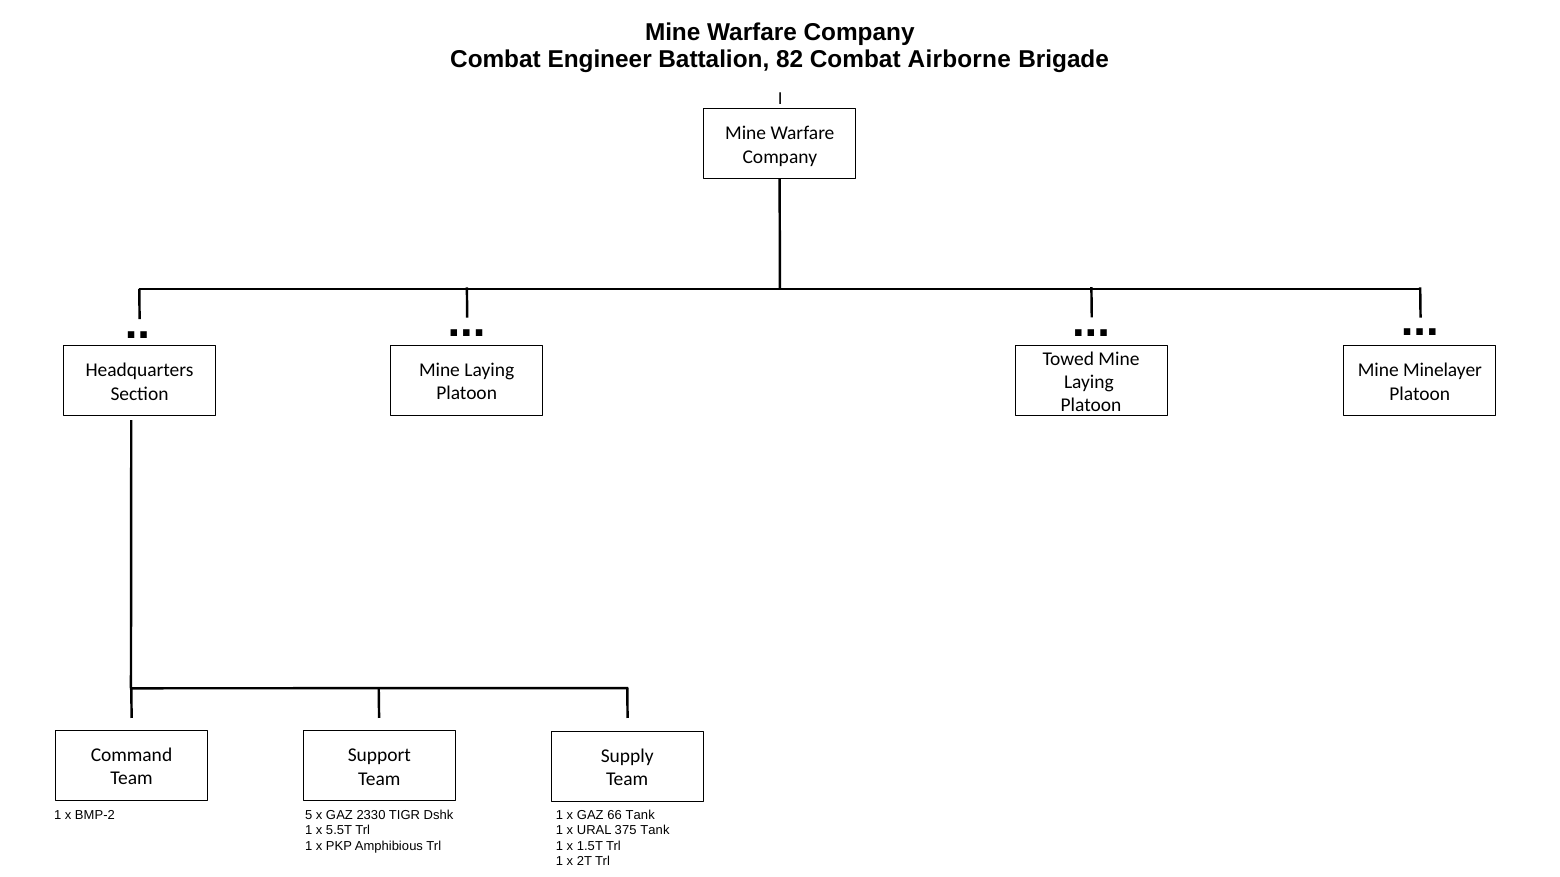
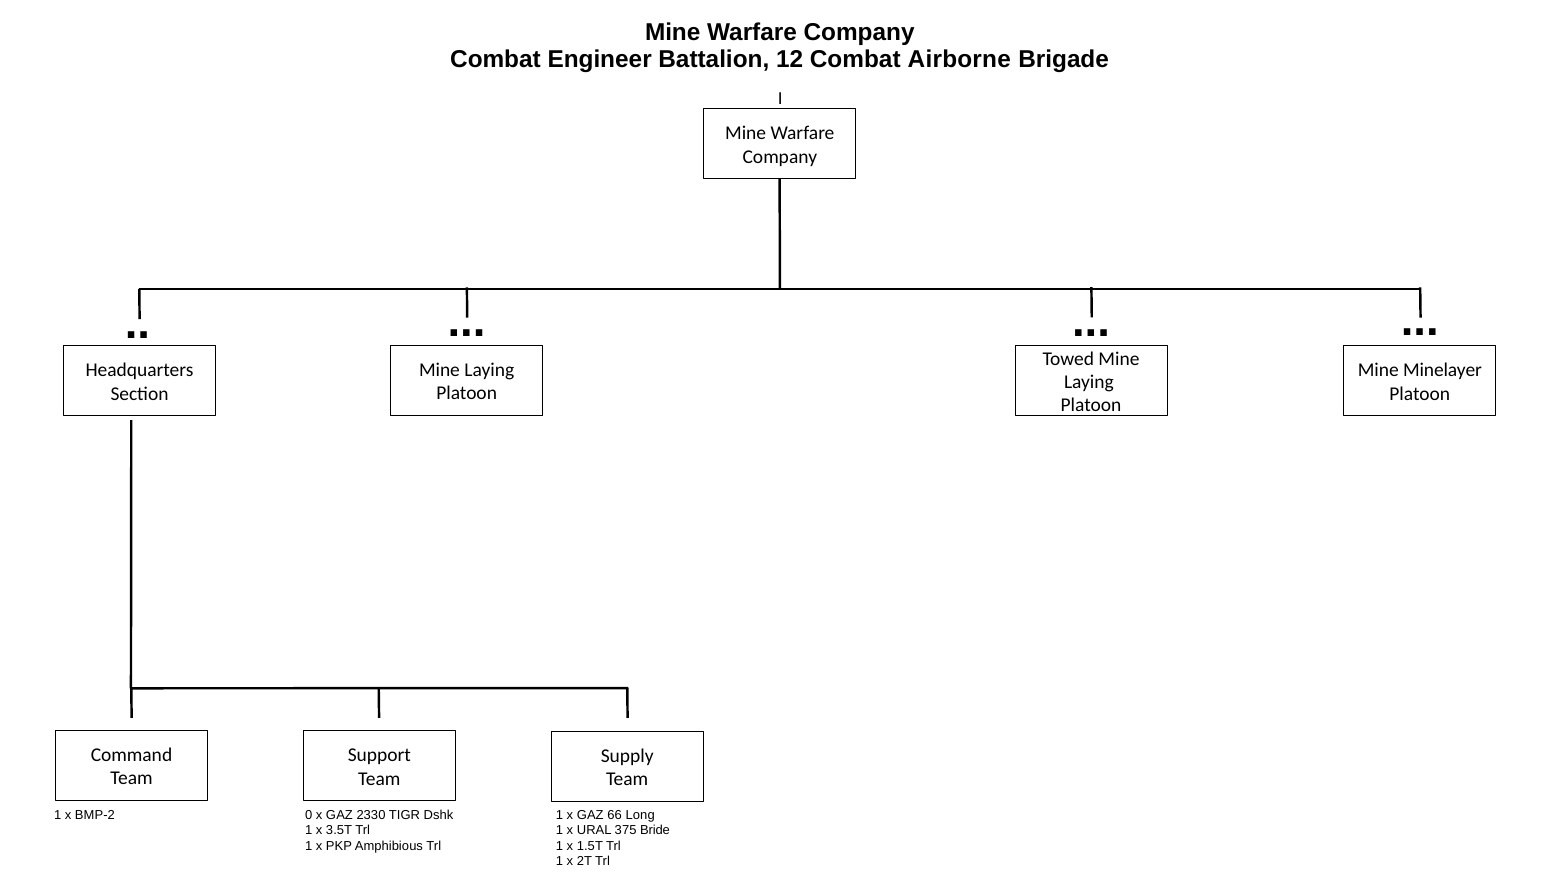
82: 82 -> 12
5: 5 -> 0
66 Tank: Tank -> Long
5.5T: 5.5T -> 3.5T
375 Tank: Tank -> Bride
